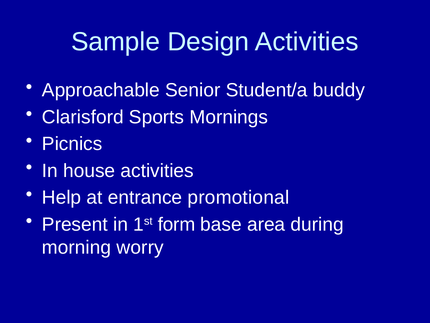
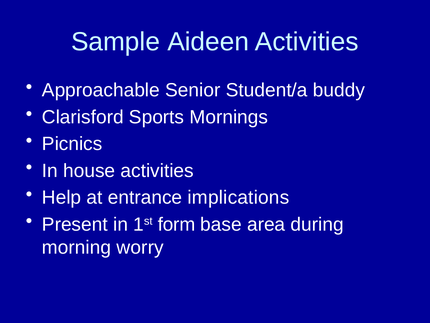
Design: Design -> Aideen
promotional: promotional -> implications
